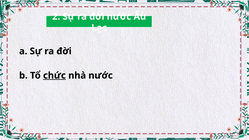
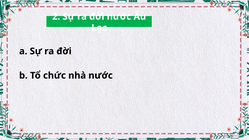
chức underline: present -> none
